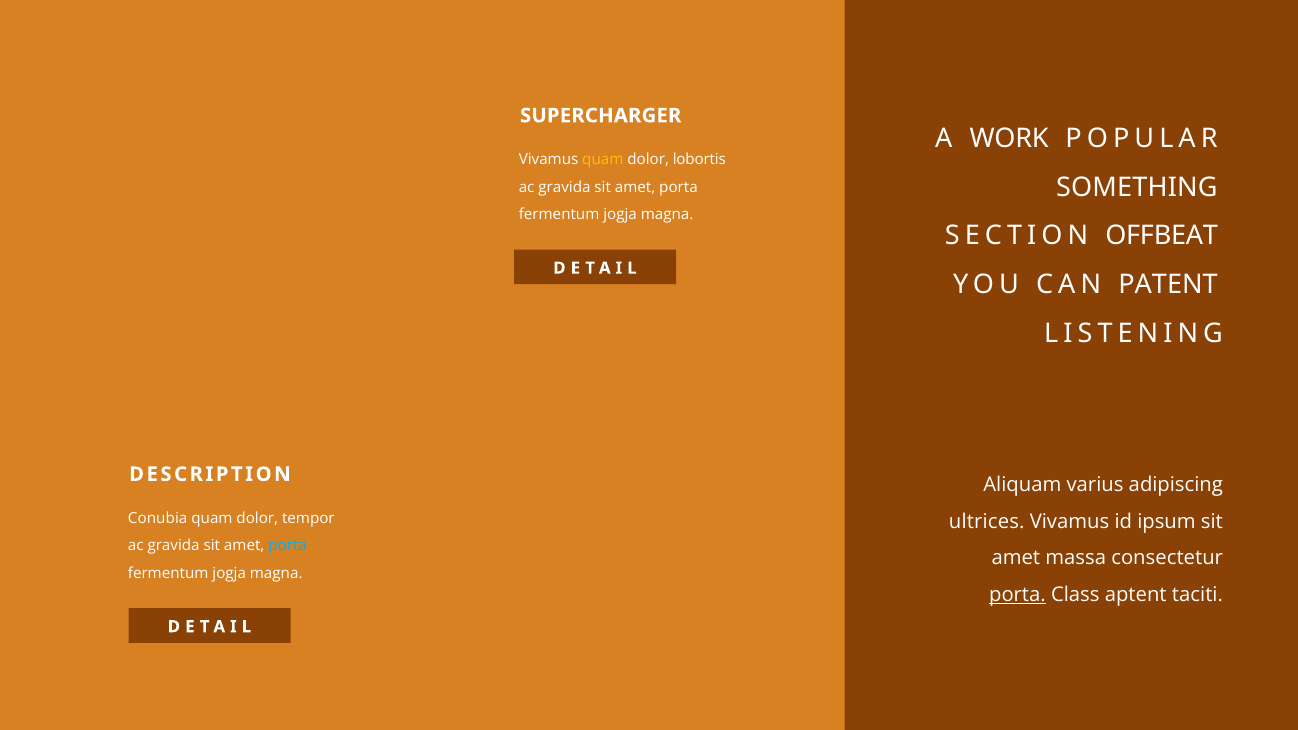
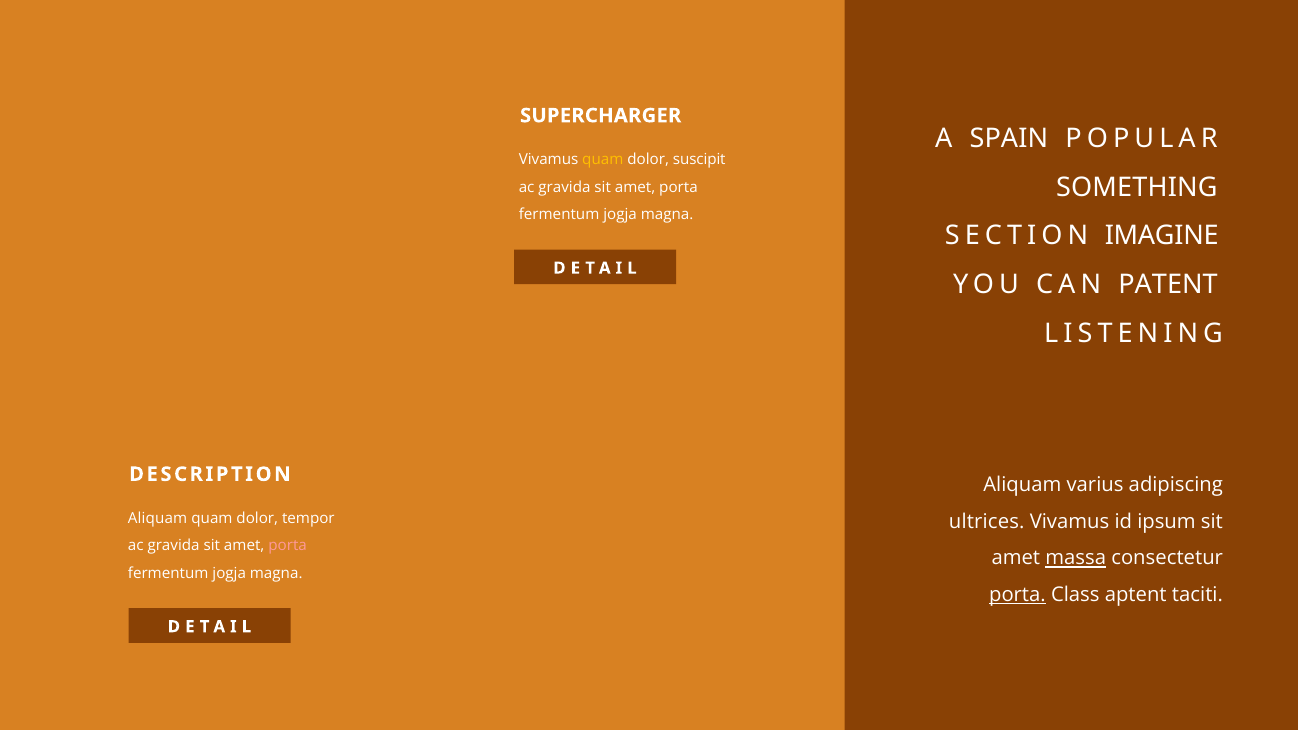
WORK: WORK -> SPAIN
lobortis: lobortis -> suscipit
OFFBEAT: OFFBEAT -> IMAGINE
Conubia at (158, 519): Conubia -> Aliquam
porta at (288, 546) colour: light blue -> pink
massa underline: none -> present
